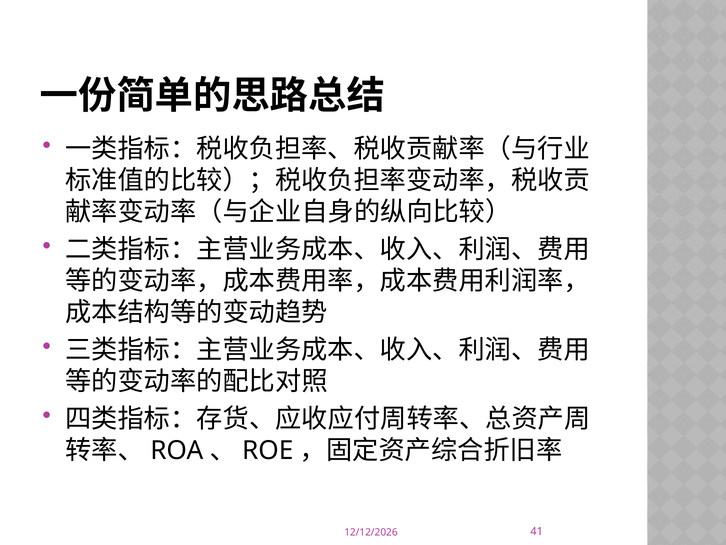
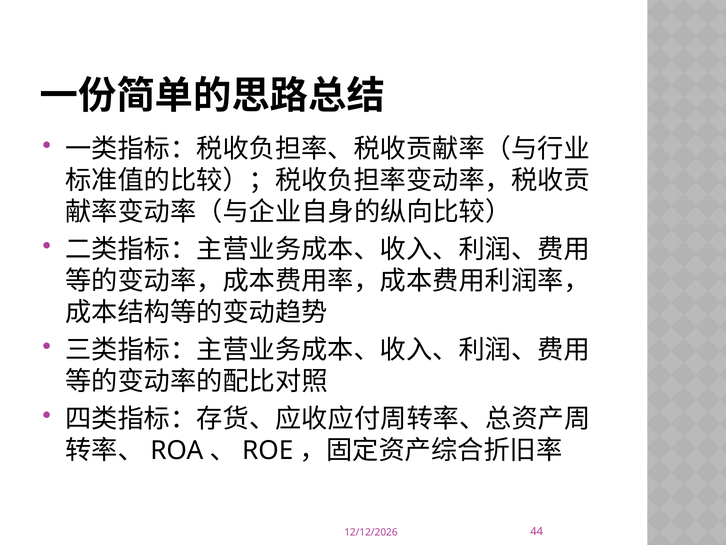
41: 41 -> 44
